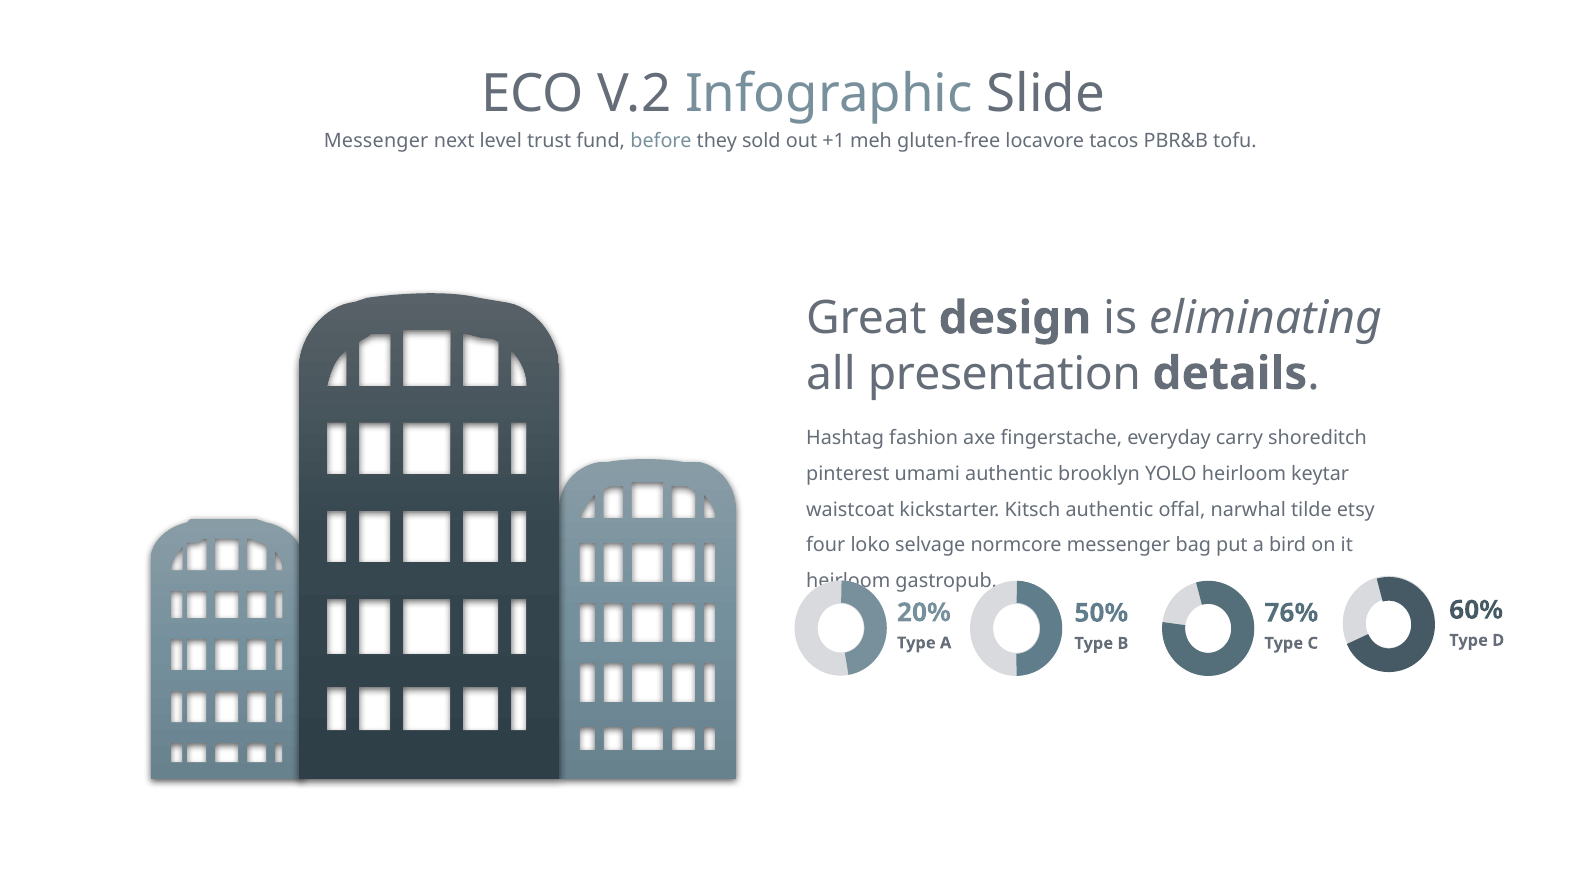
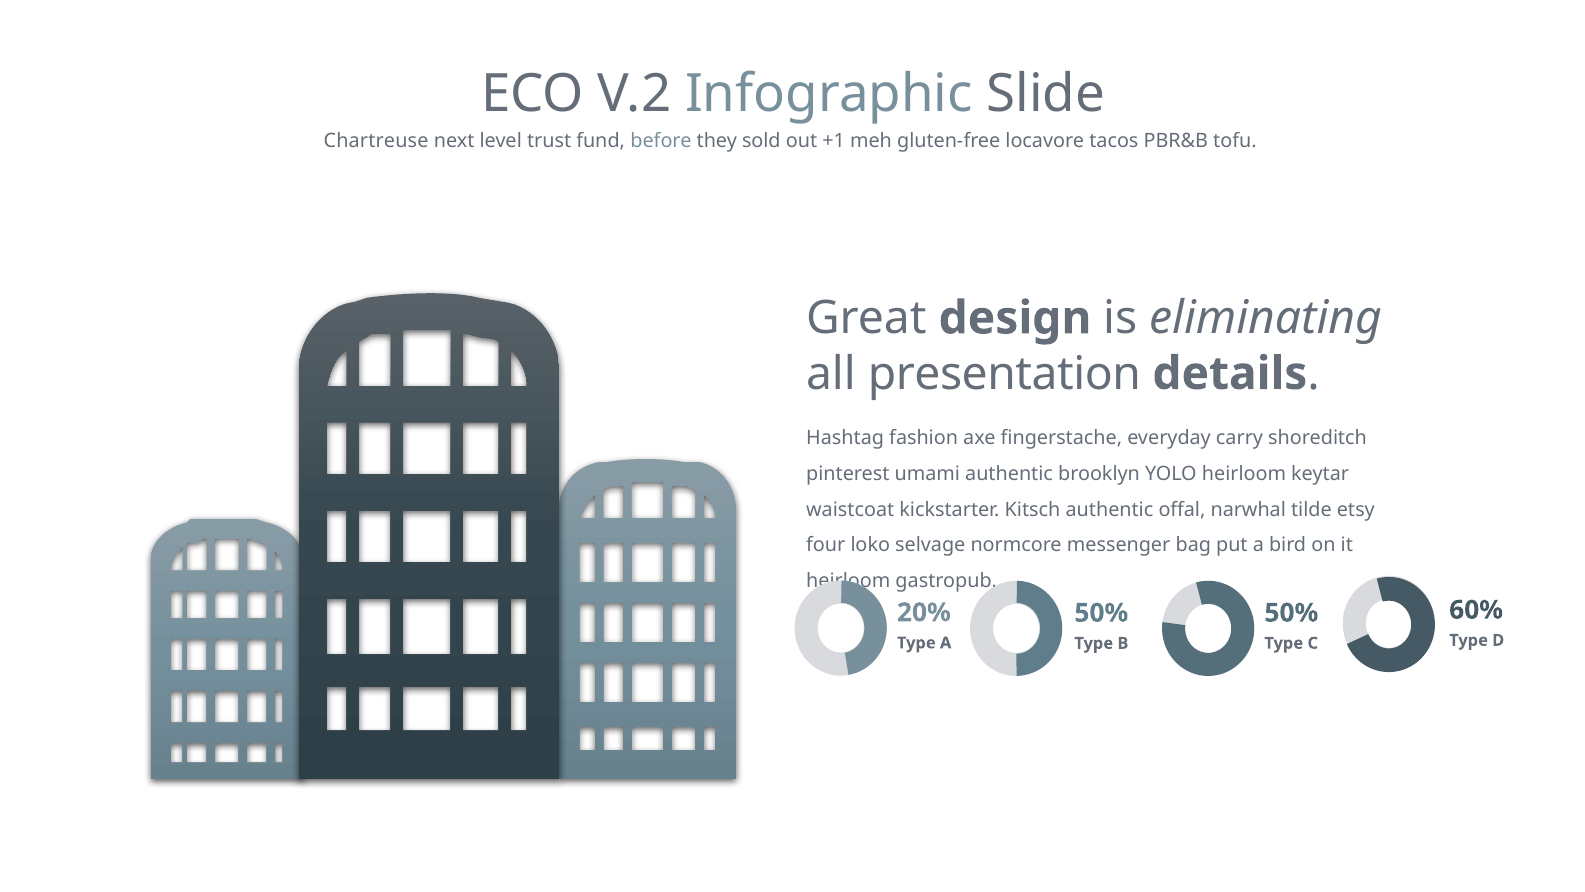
Messenger at (376, 141): Messenger -> Chartreuse
76% at (1291, 613): 76% -> 50%
